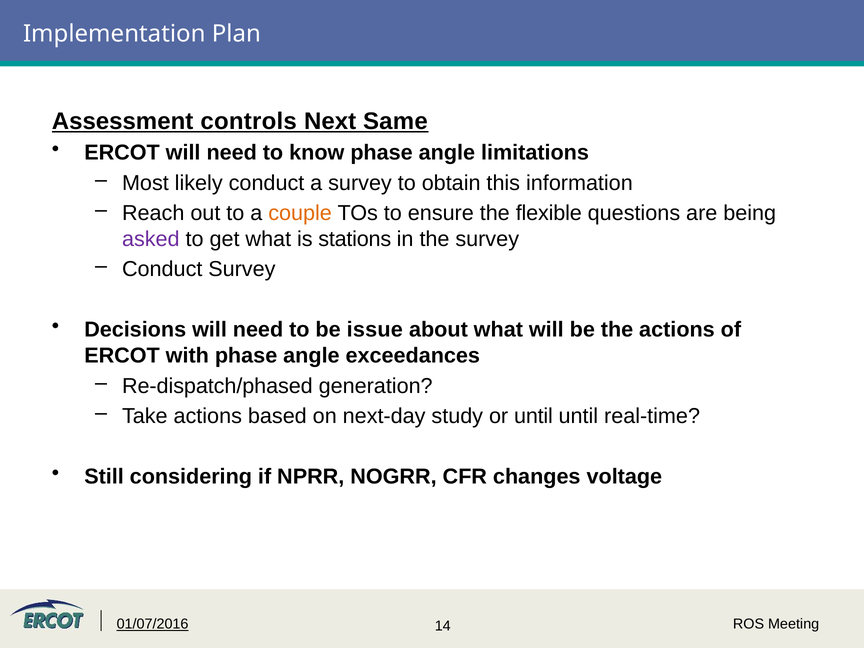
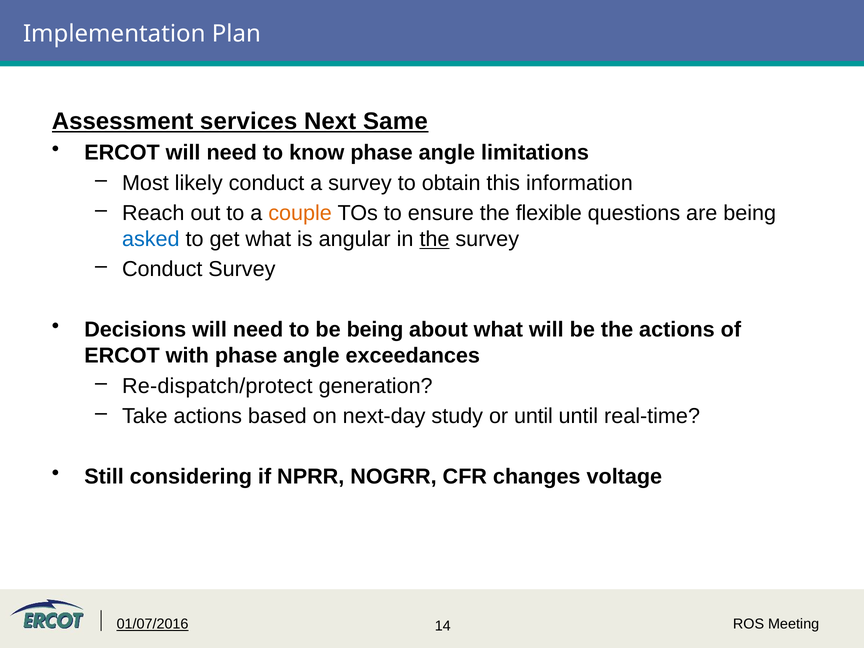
controls: controls -> services
asked colour: purple -> blue
stations: stations -> angular
the at (434, 239) underline: none -> present
be issue: issue -> being
Re-dispatch/phased: Re-dispatch/phased -> Re-dispatch/protect
